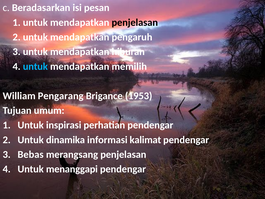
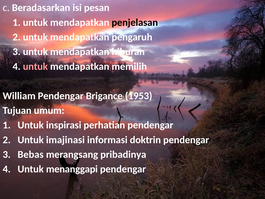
untuk at (35, 66) colour: light blue -> pink
William Pengarang: Pengarang -> Pendengar
dinamika: dinamika -> imajinasi
kalimat: kalimat -> doktrin
merangsang penjelasan: penjelasan -> pribadinya
